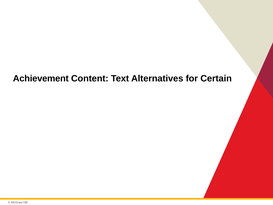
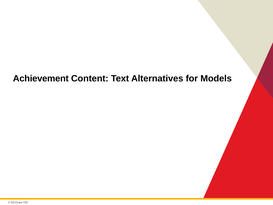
Certain: Certain -> Models
